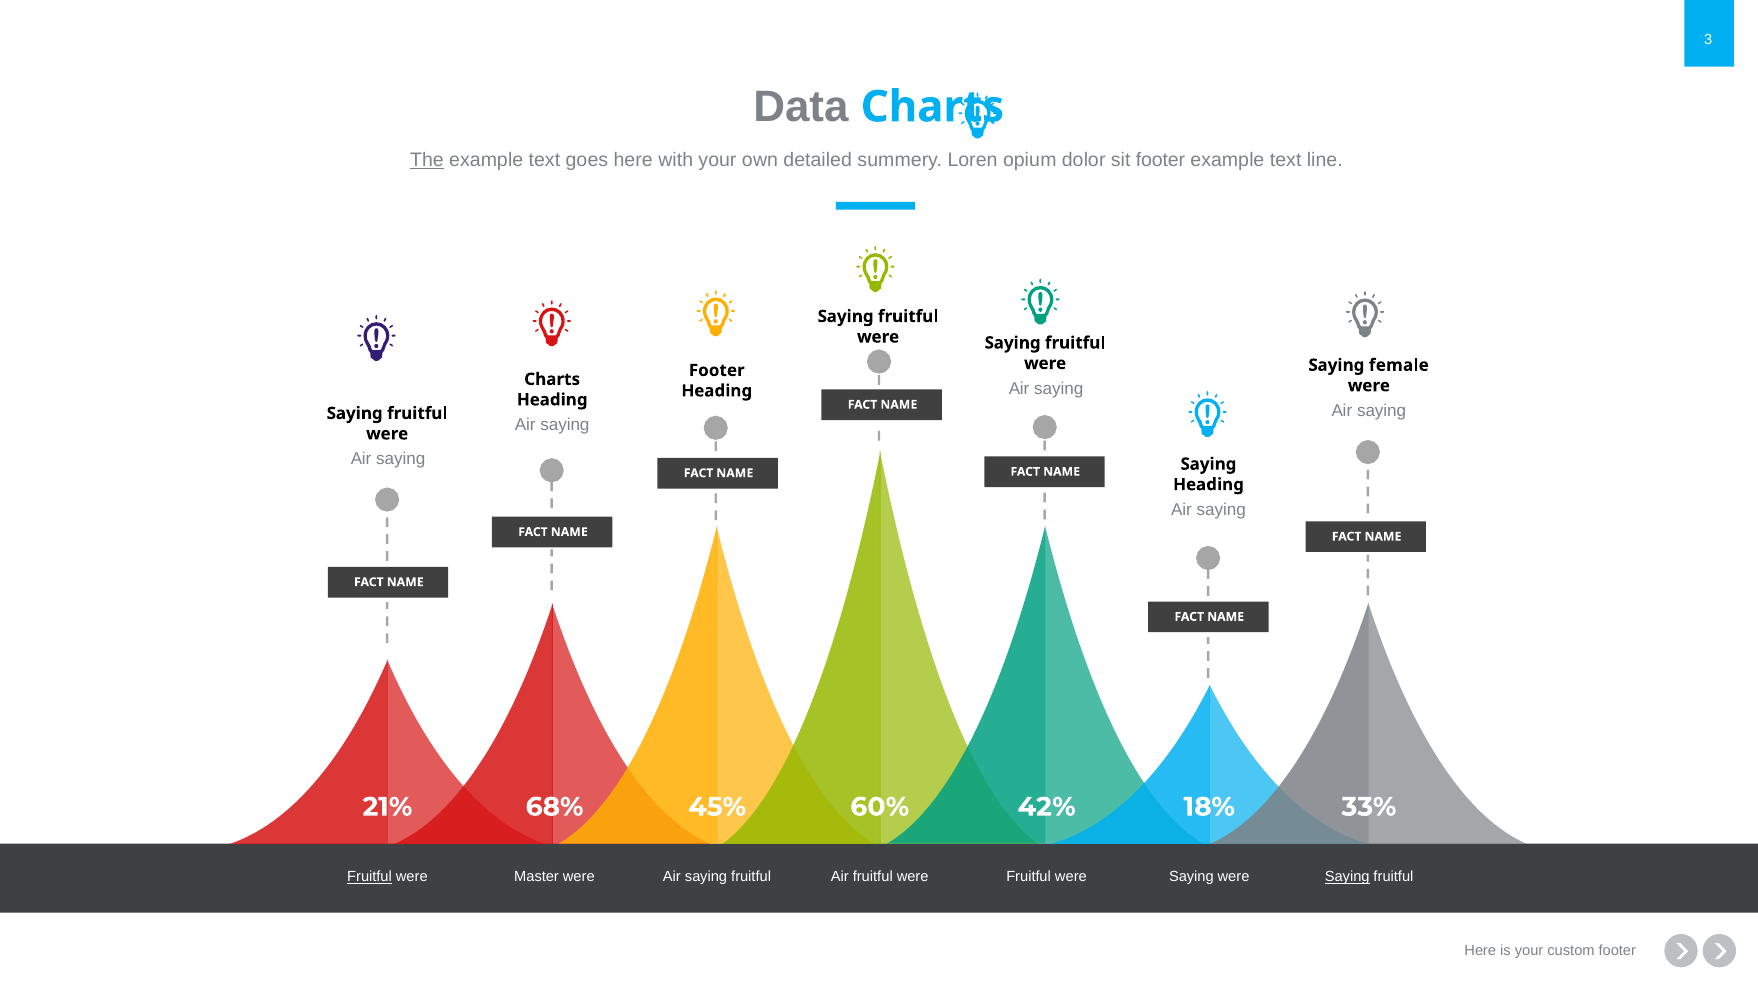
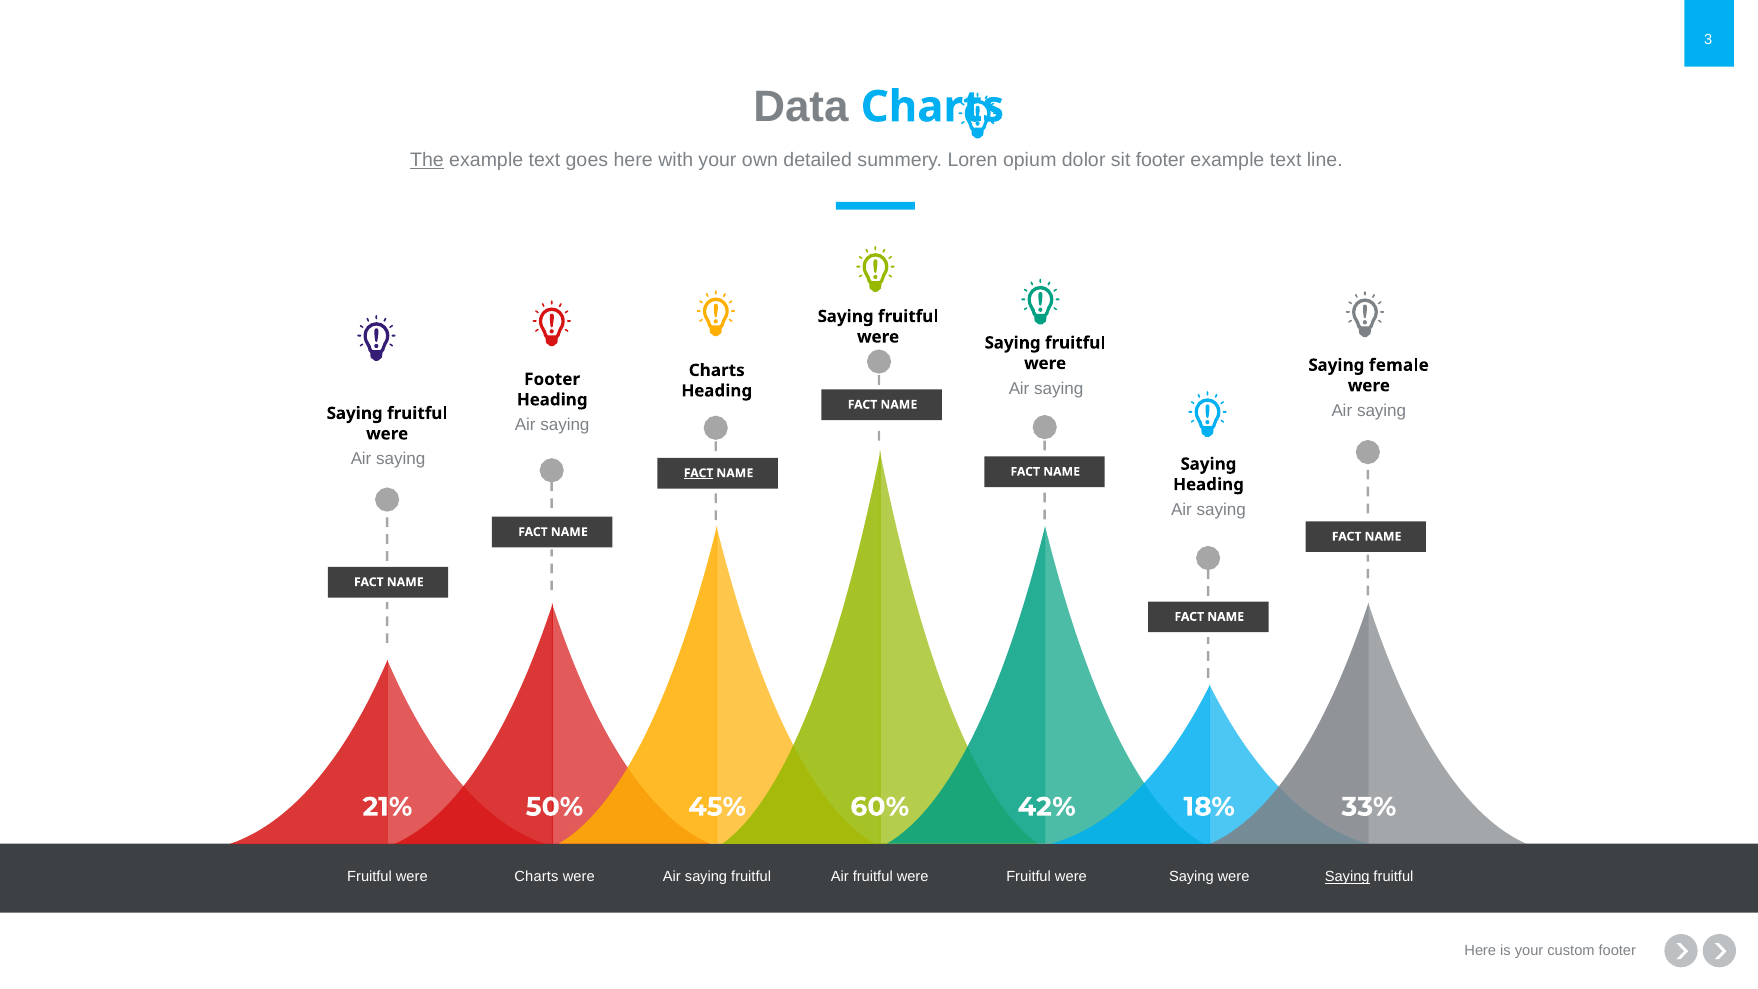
Footer at (717, 370): Footer -> Charts
Charts at (552, 379): Charts -> Footer
FACT at (699, 473) underline: none -> present
68%: 68% -> 50%
Fruitful at (370, 877) underline: present -> none
Master at (537, 877): Master -> Charts
